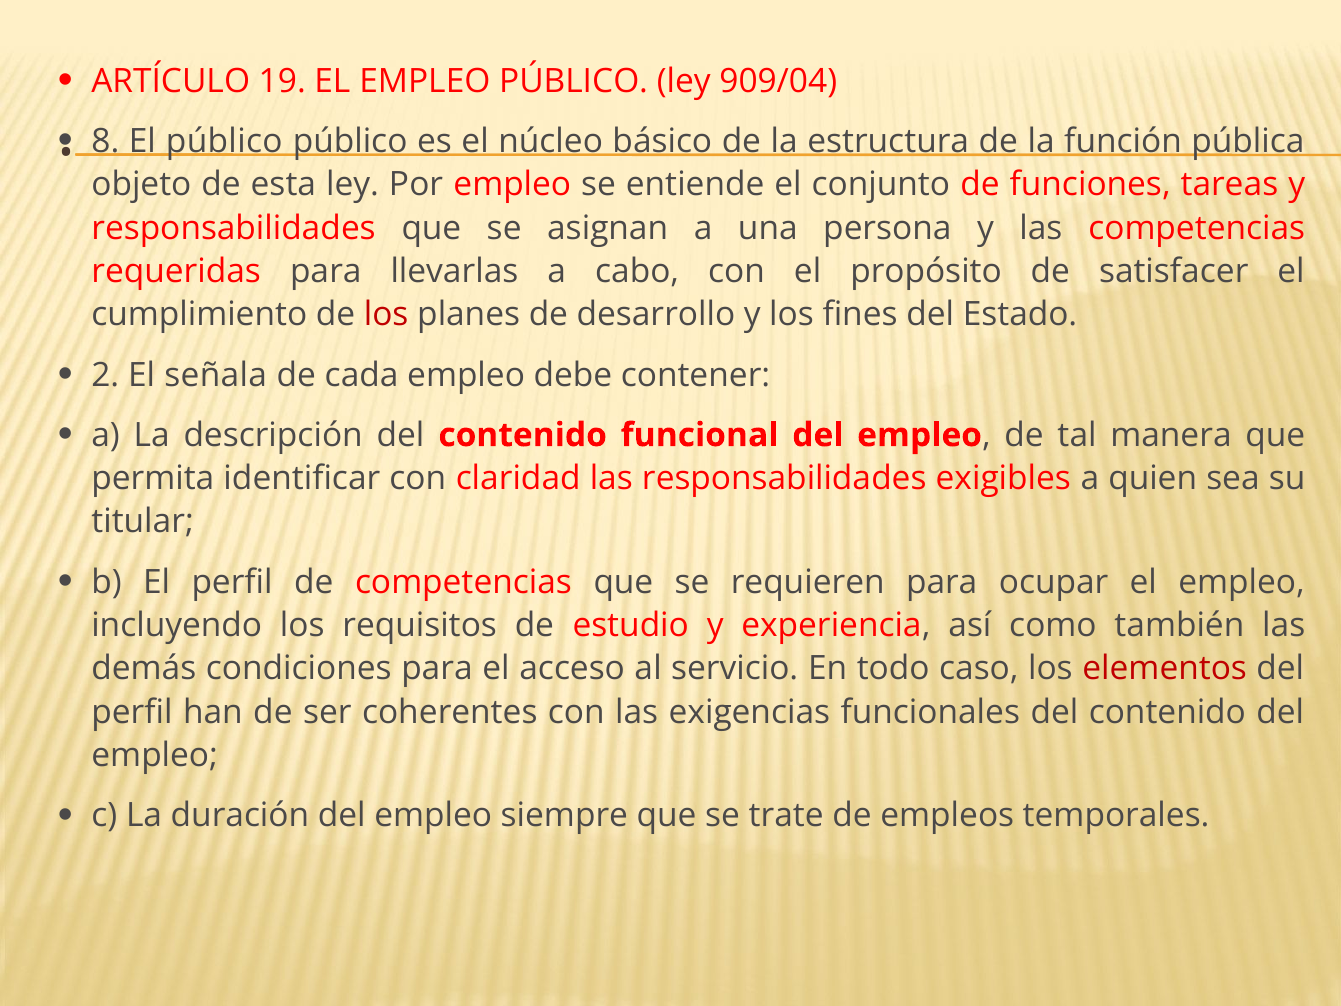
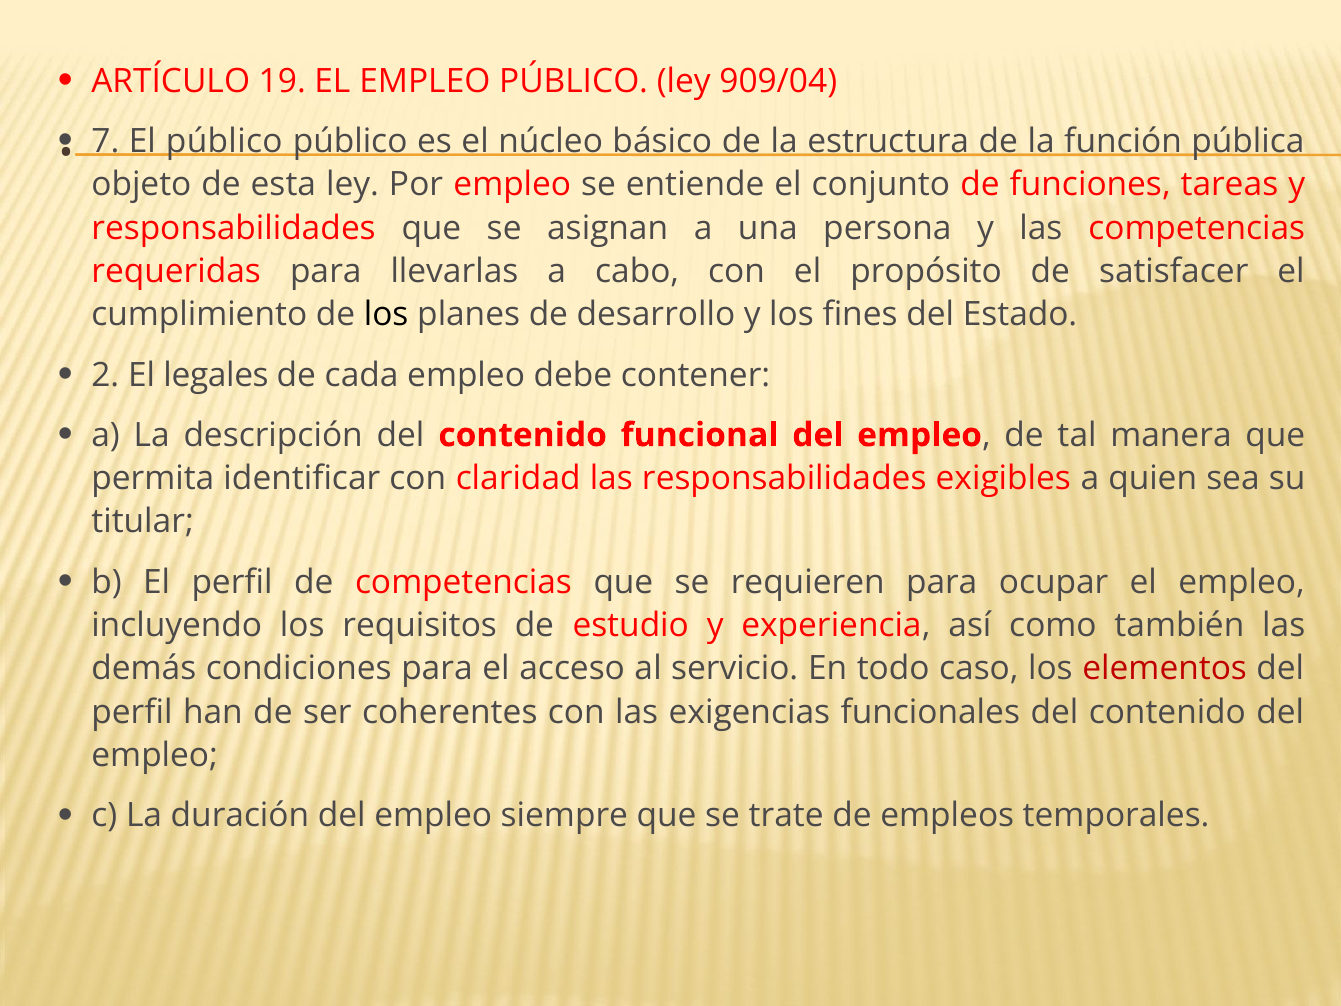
8: 8 -> 7
los at (386, 315) colour: red -> black
señala: señala -> legales
